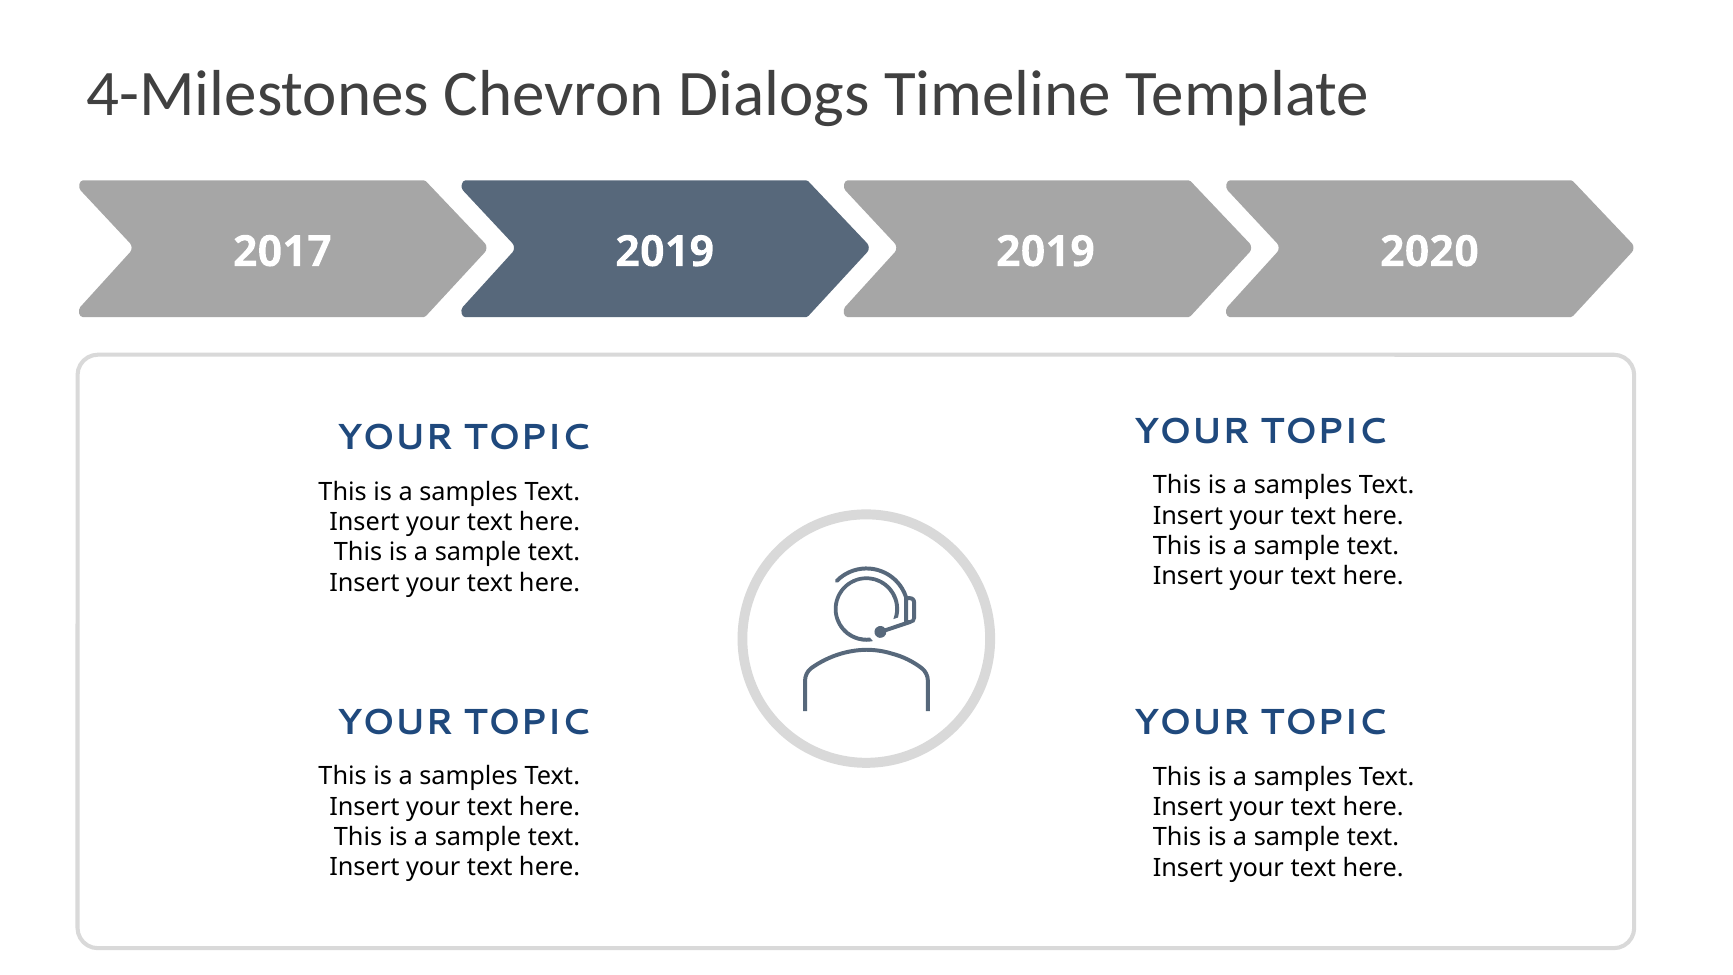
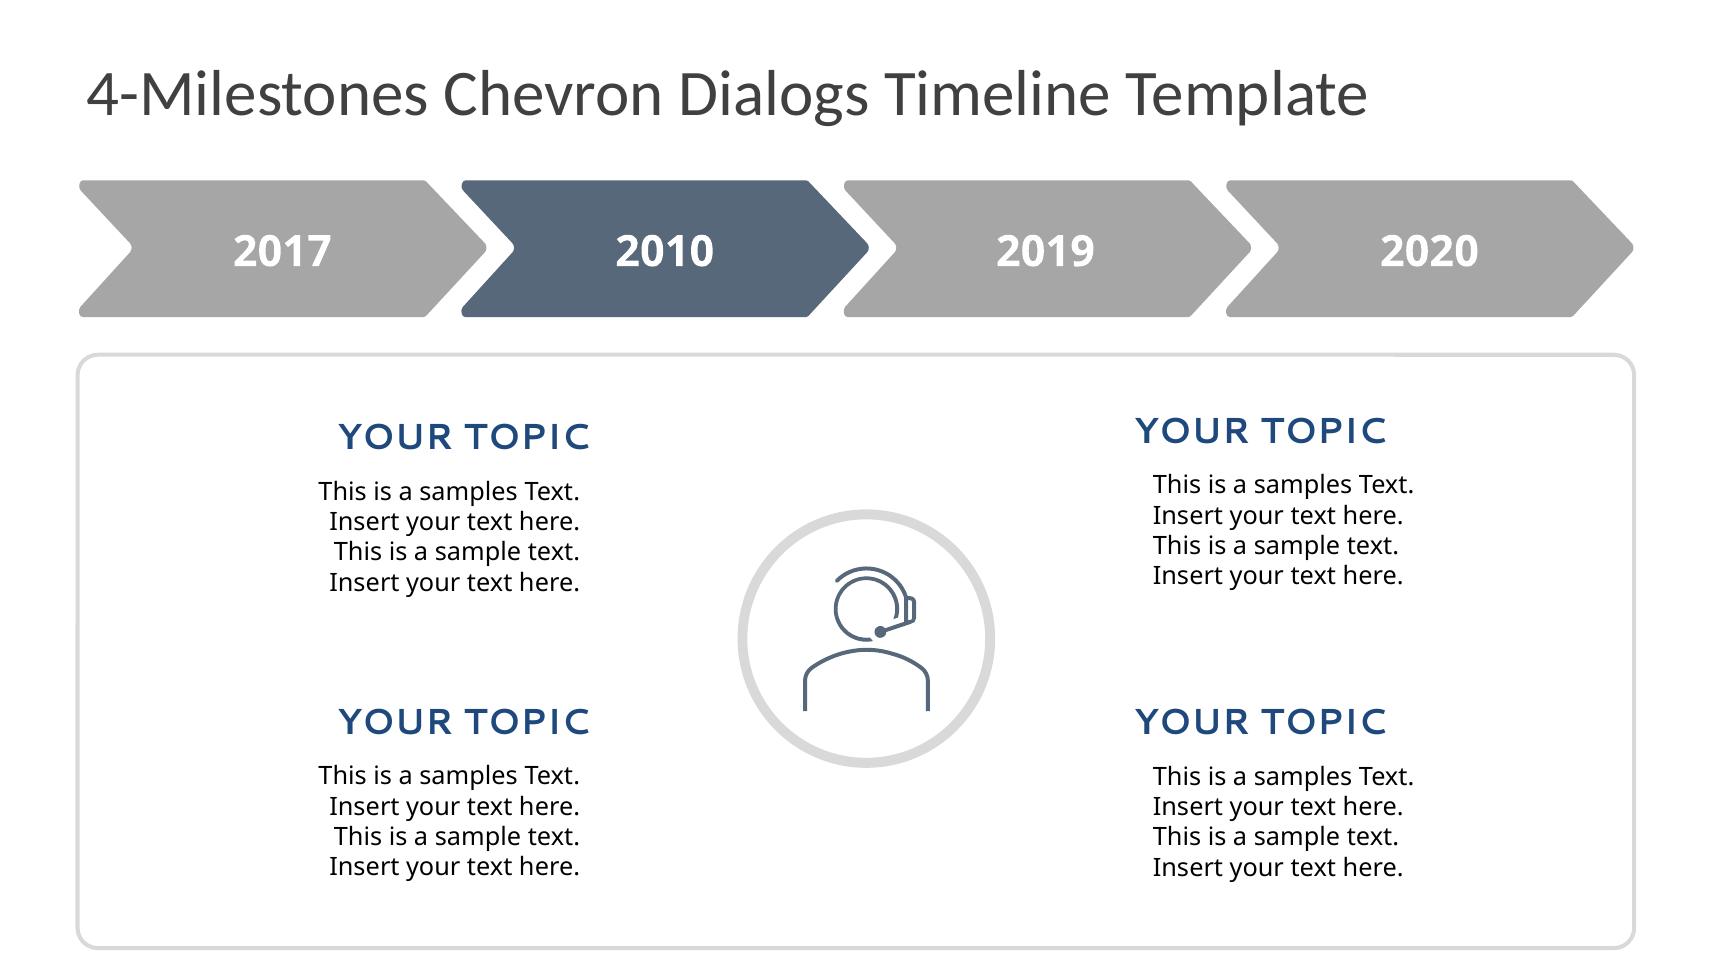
2017 2019: 2019 -> 2010
